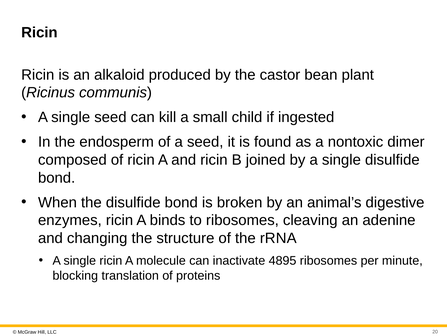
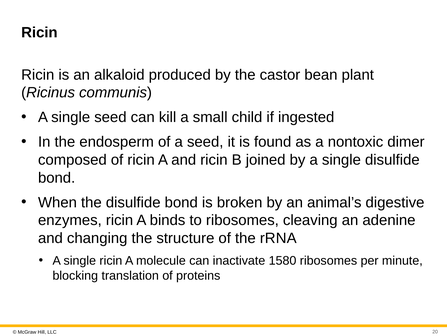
4895: 4895 -> 1580
